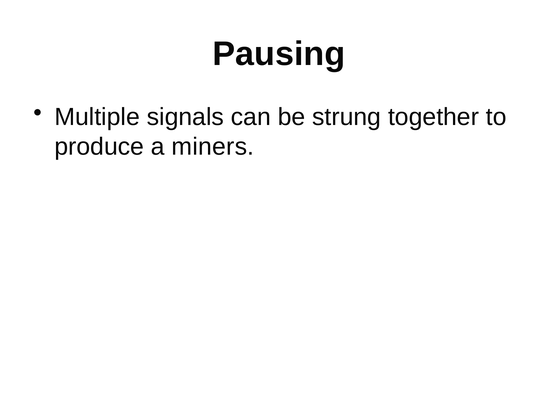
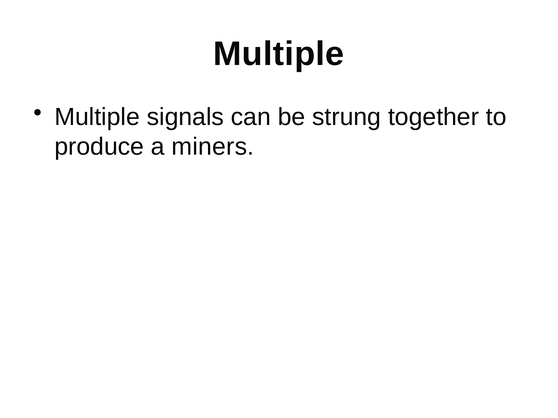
Pausing at (279, 54): Pausing -> Multiple
